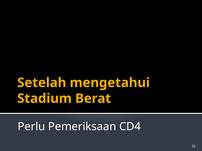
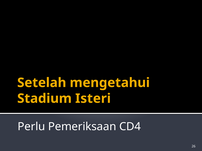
Berat: Berat -> Isteri
